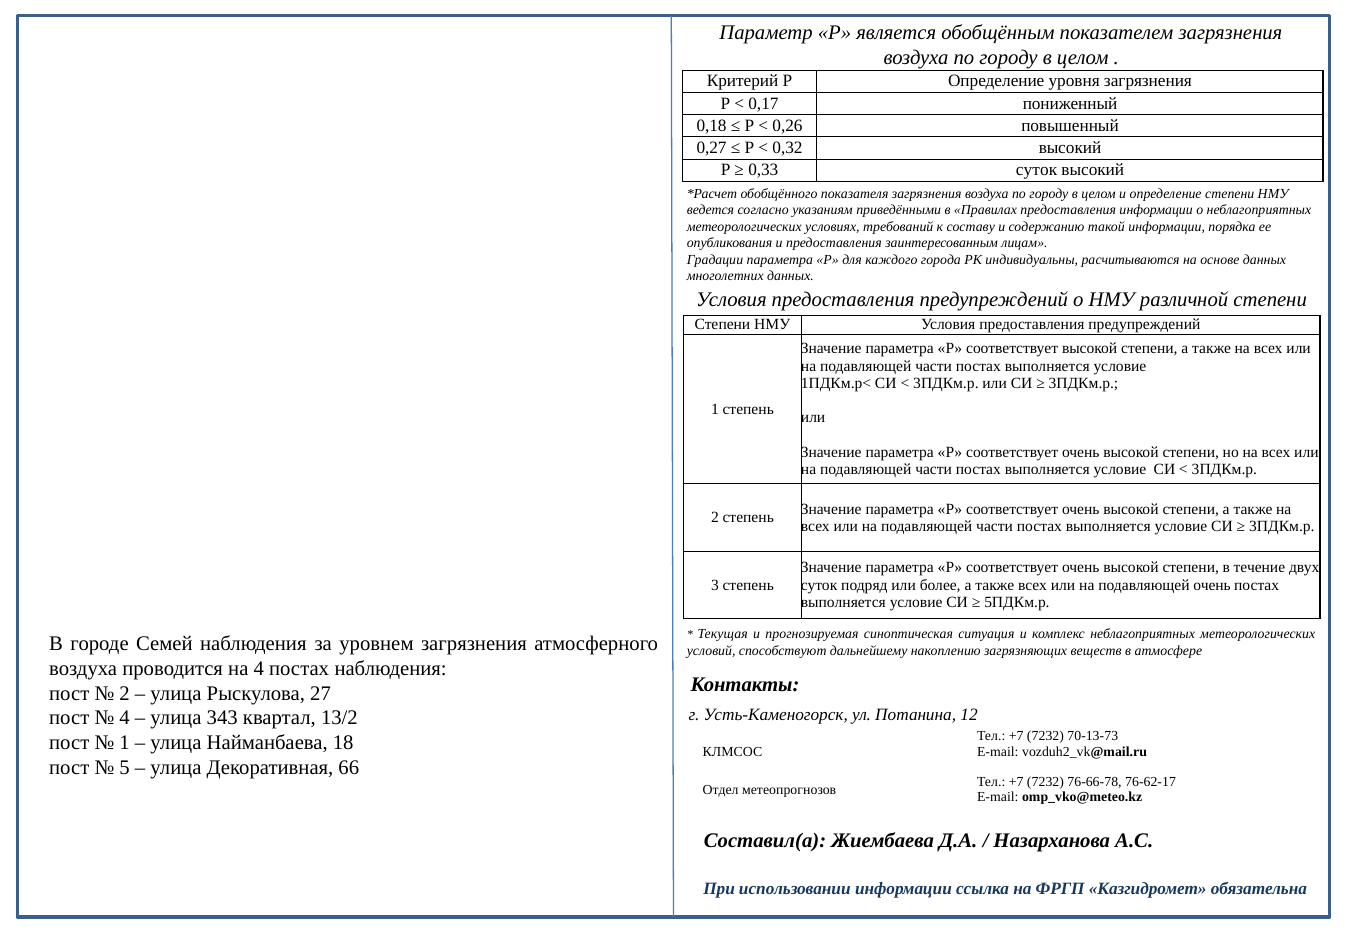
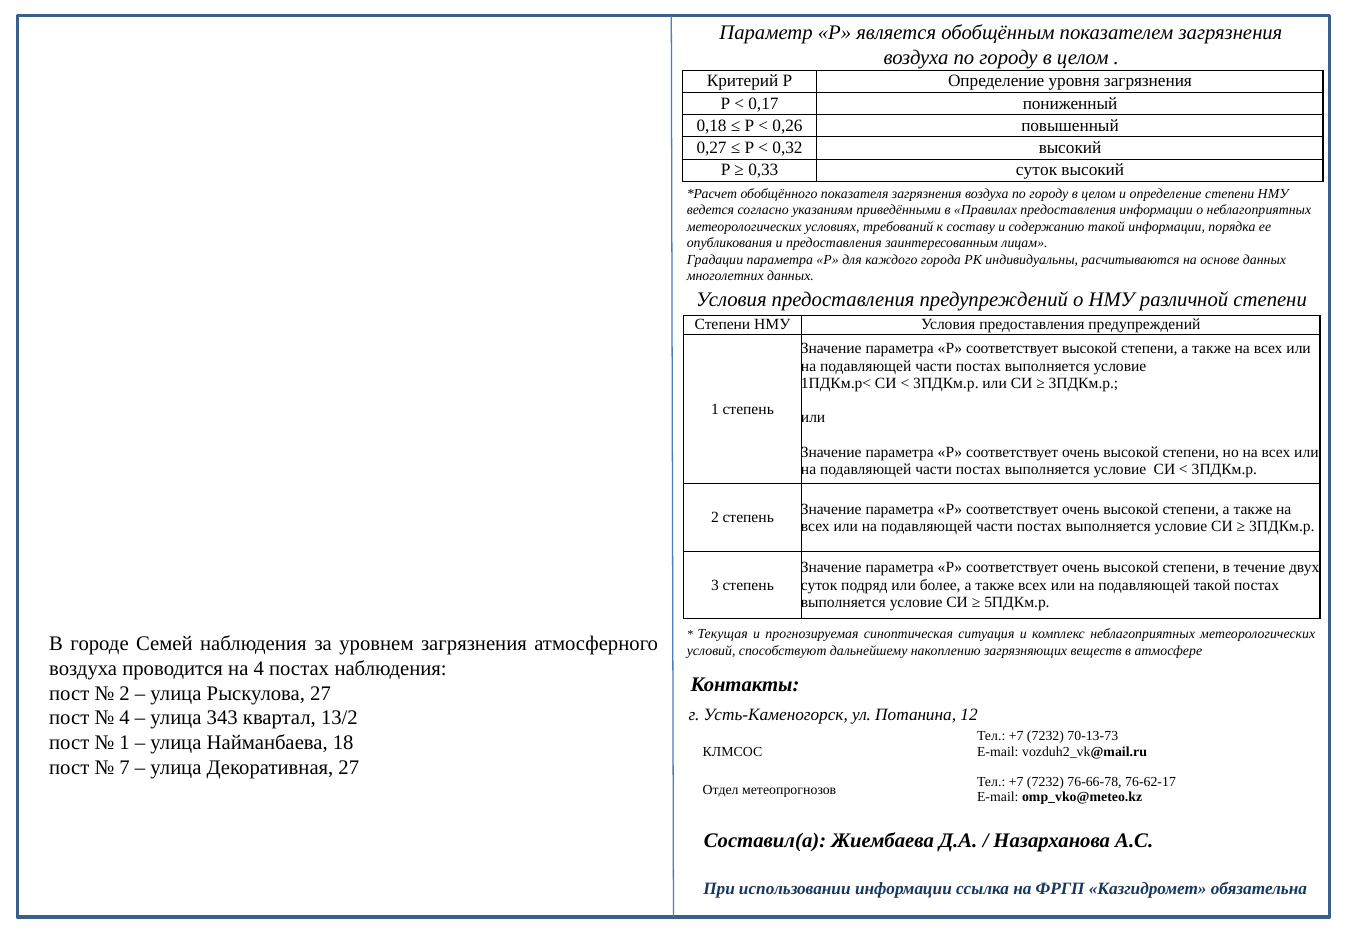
подавляющей очень: очень -> такой
5: 5 -> 7
Декоративная 66: 66 -> 27
